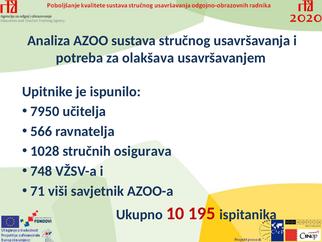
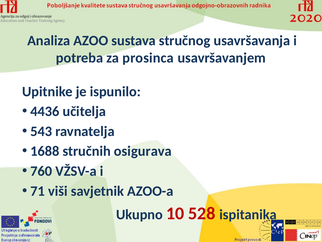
olakšava: olakšava -> prosinca
7950: 7950 -> 4436
566: 566 -> 543
1028: 1028 -> 1688
748: 748 -> 760
195: 195 -> 528
